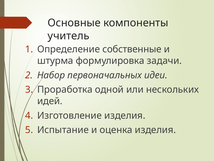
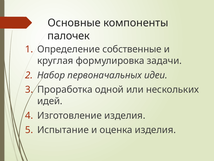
учитель: учитель -> палочек
штурма: штурма -> круглая
